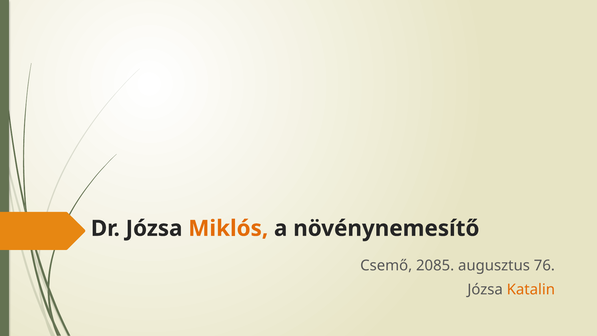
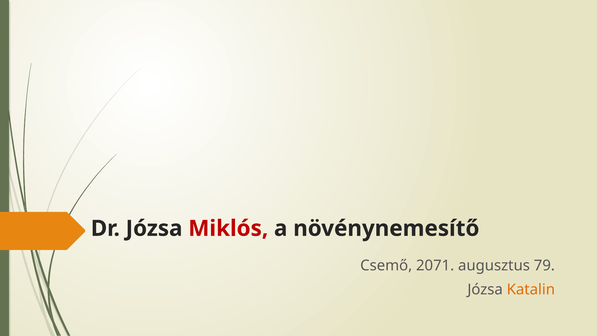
Miklós colour: orange -> red
2085: 2085 -> 2071
76: 76 -> 79
